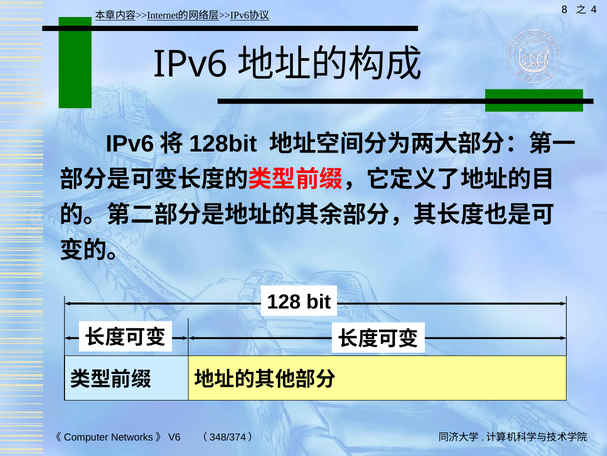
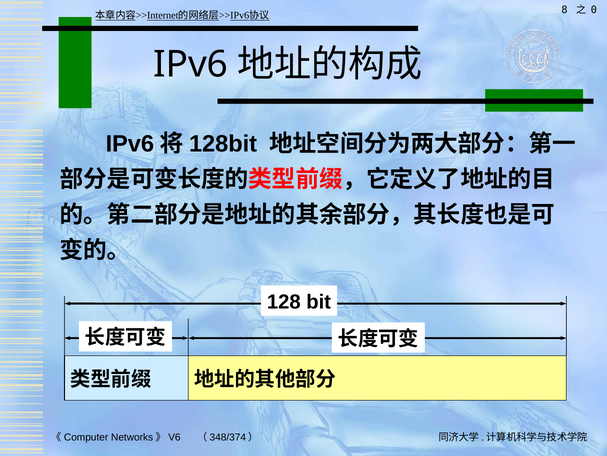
4: 4 -> 0
